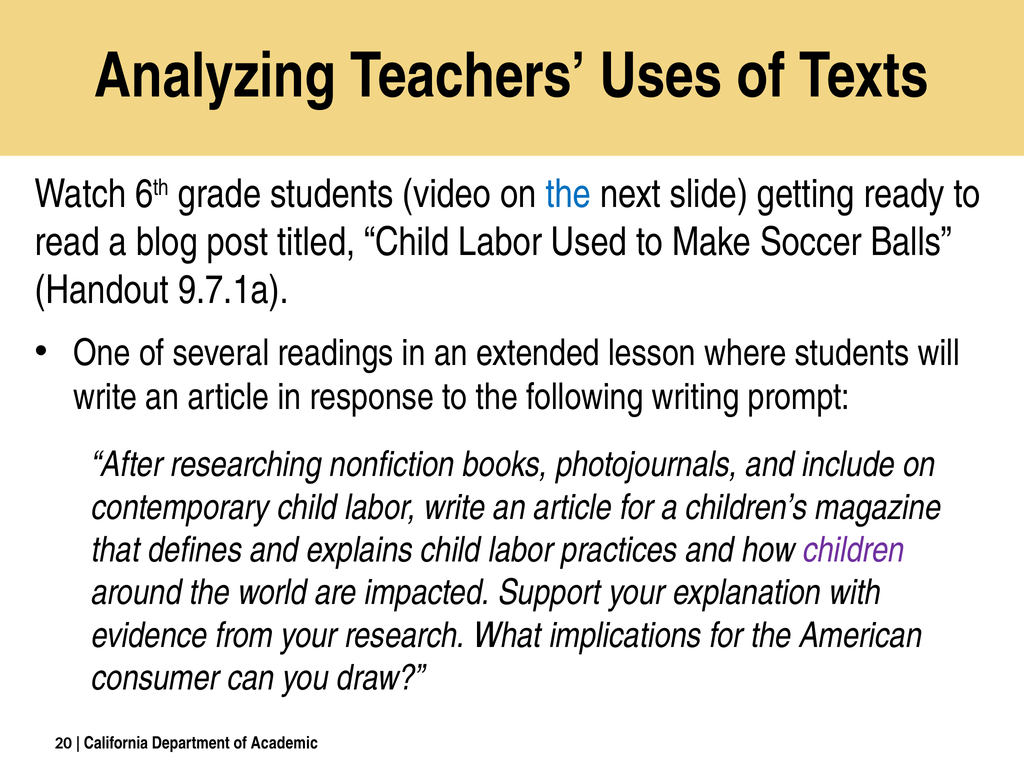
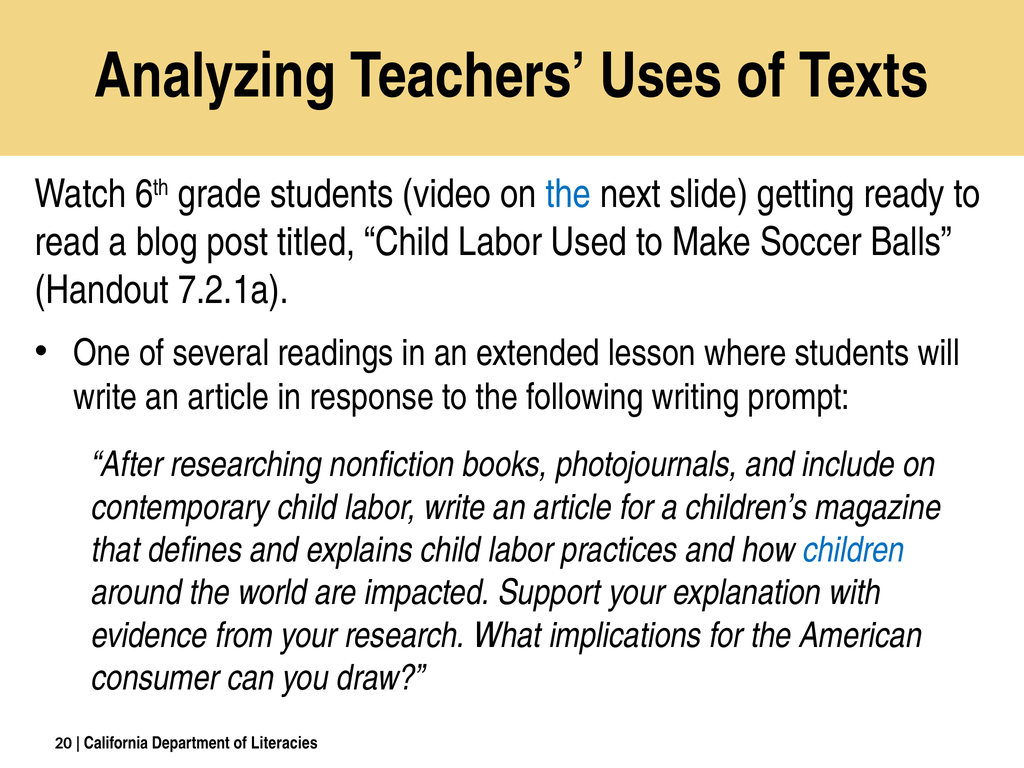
9.7.1a: 9.7.1a -> 7.2.1a
children colour: purple -> blue
Academic: Academic -> Literacies
